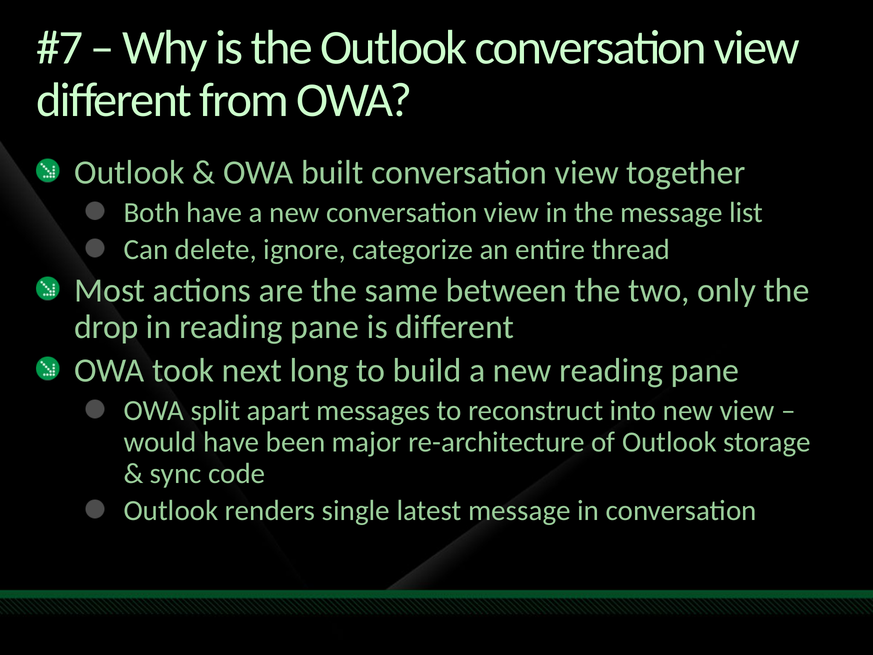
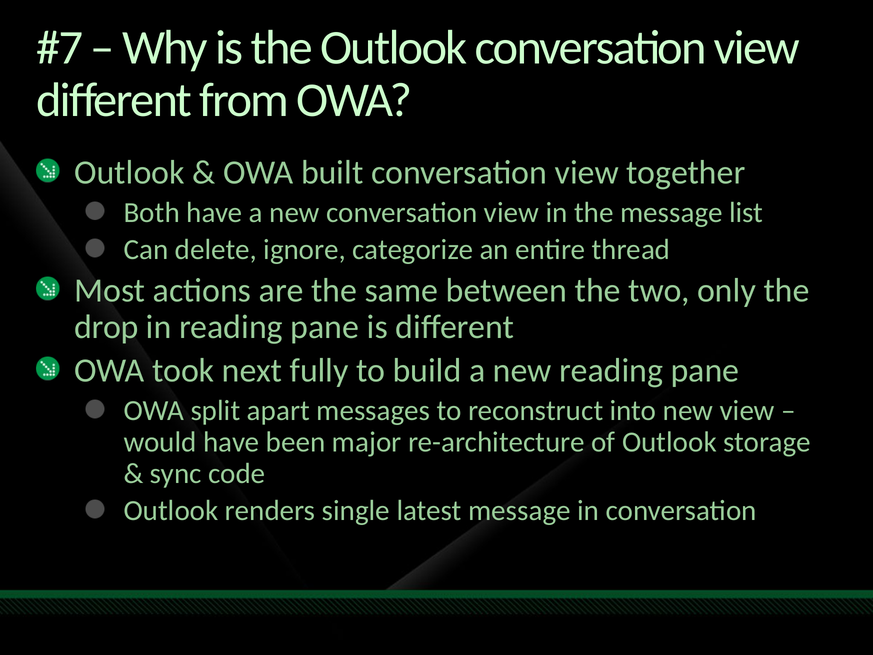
long: long -> fully
